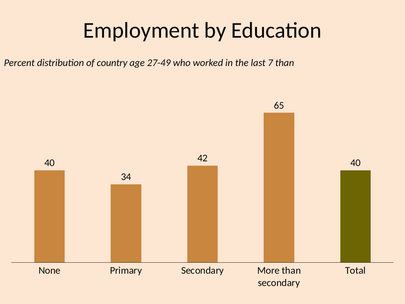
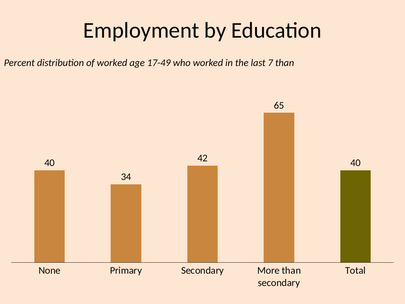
of country: country -> worked
27-49: 27-49 -> 17-49
